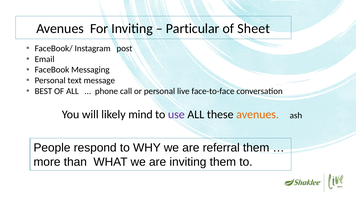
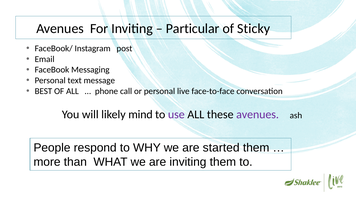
Sheet: Sheet -> Sticky
avenues at (258, 115) colour: orange -> purple
referral: referral -> started
